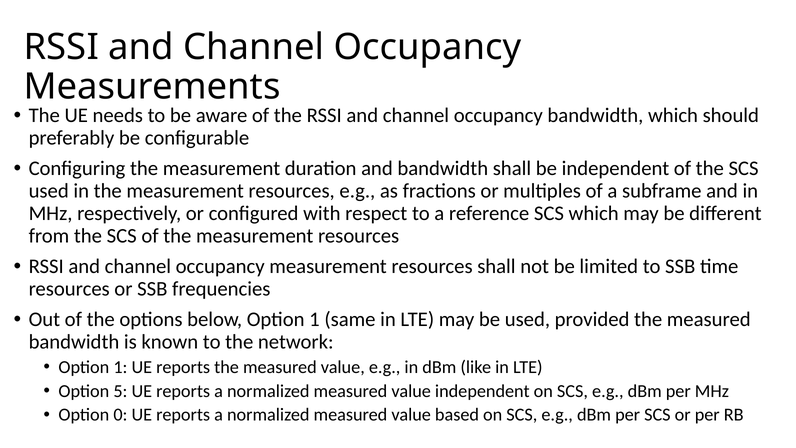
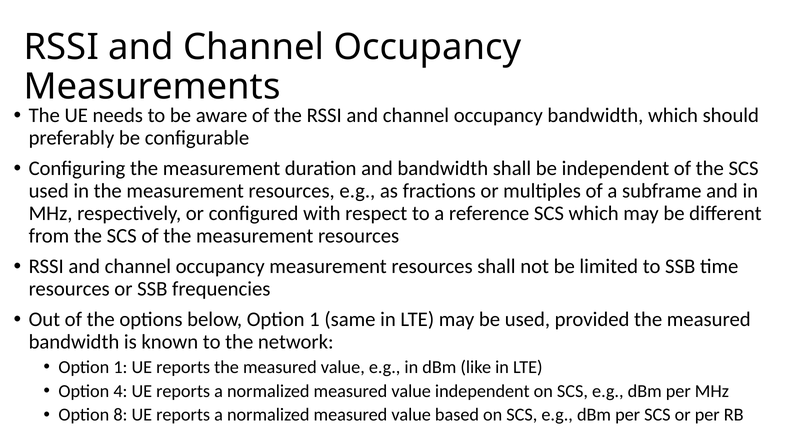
5: 5 -> 4
0: 0 -> 8
